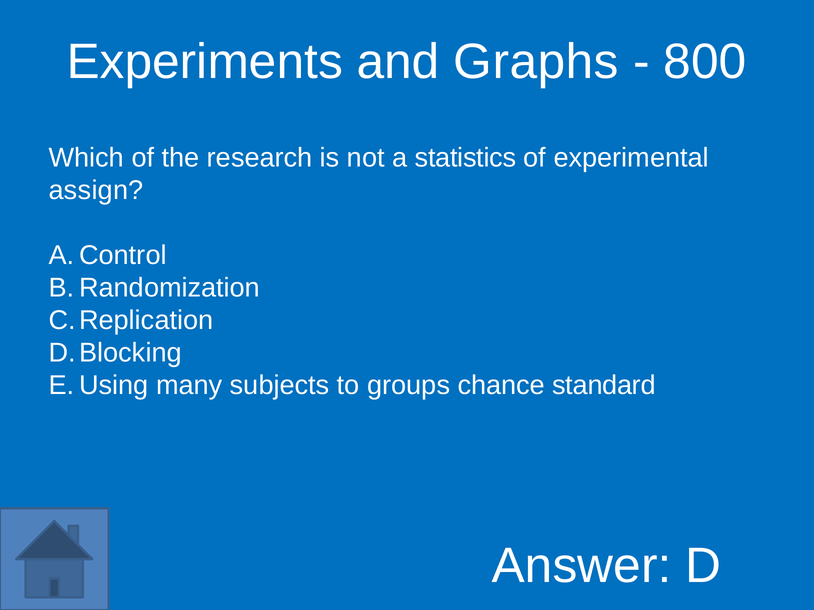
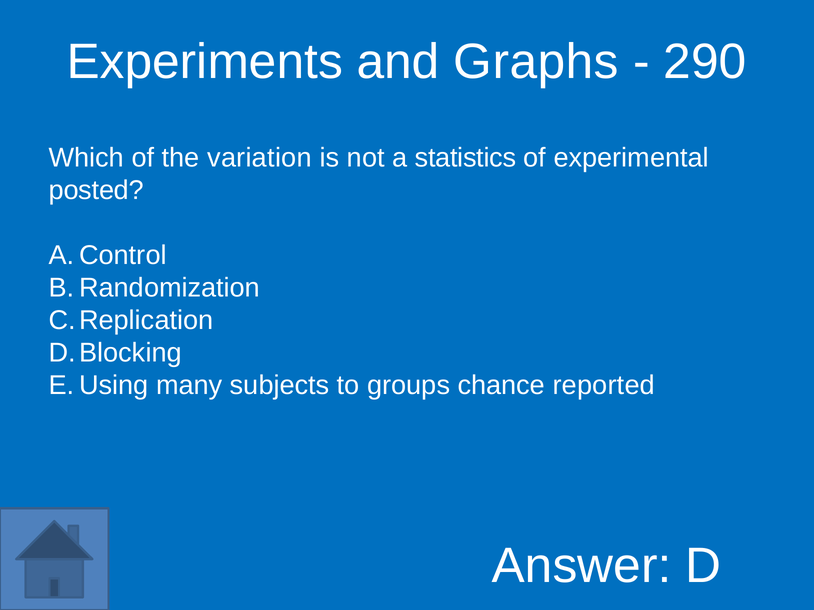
800: 800 -> 290
research: research -> variation
assign: assign -> posted
standard: standard -> reported
